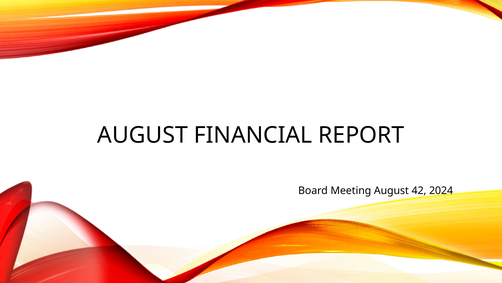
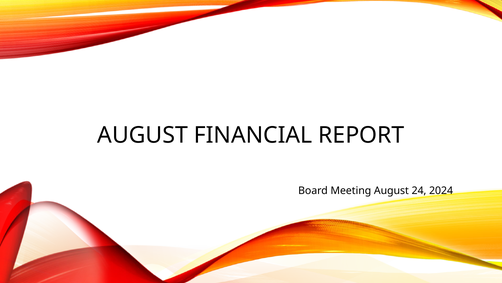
42: 42 -> 24
